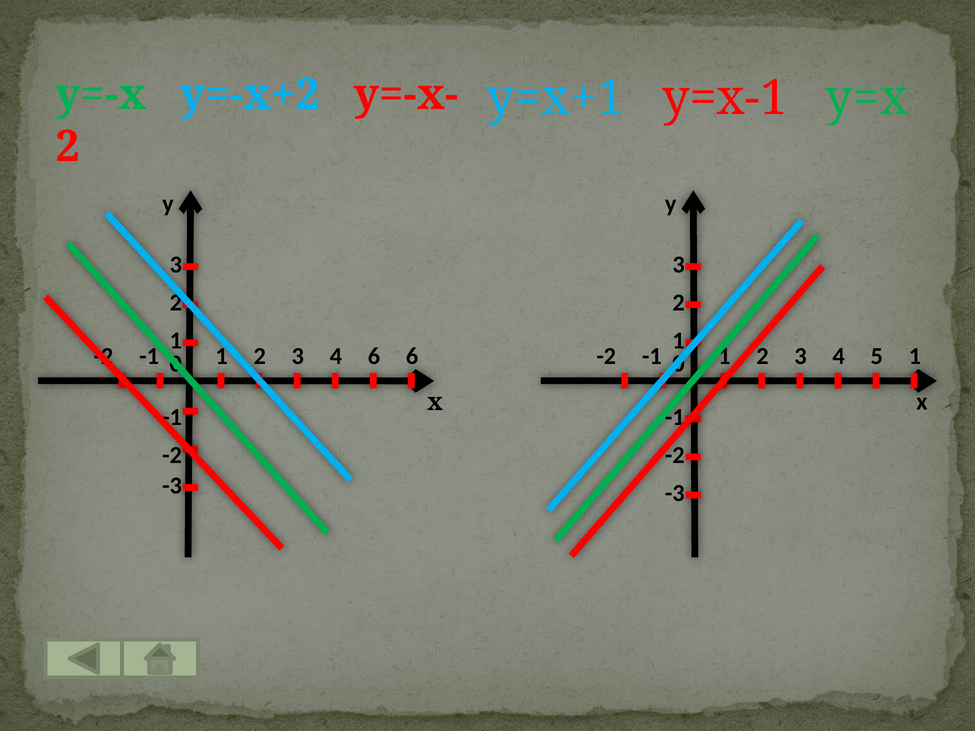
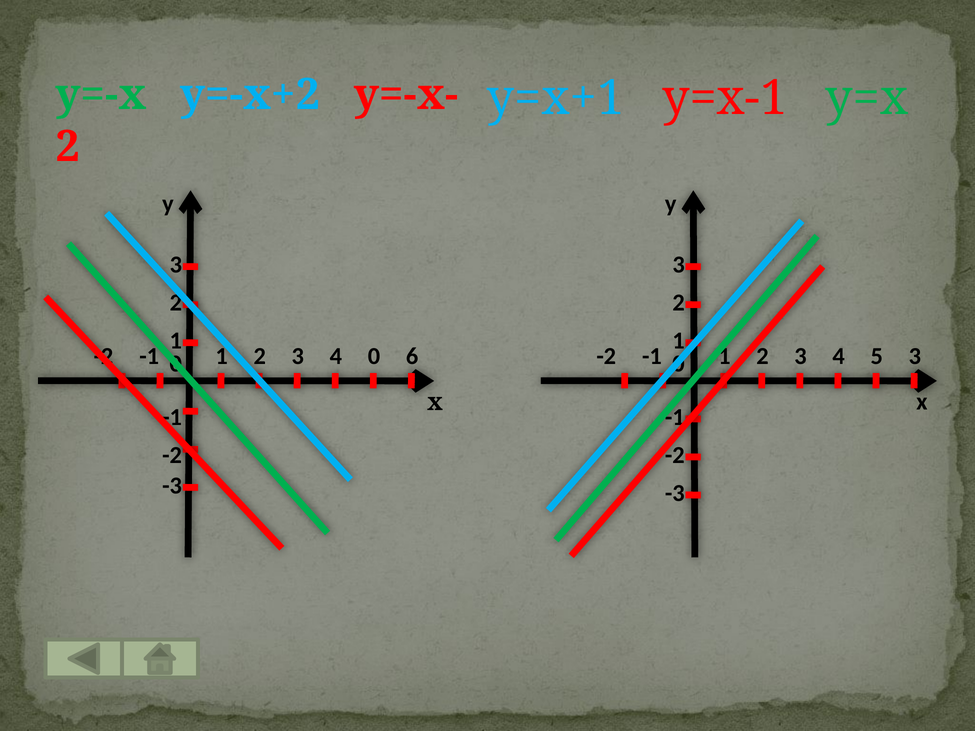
6 at (374, 356): 6 -> 0
5 1: 1 -> 3
